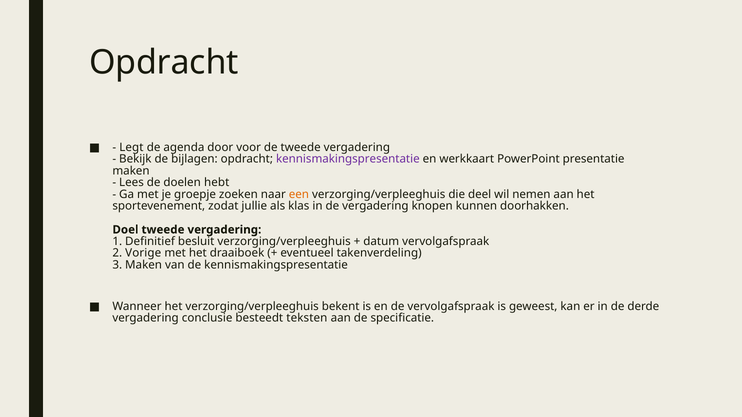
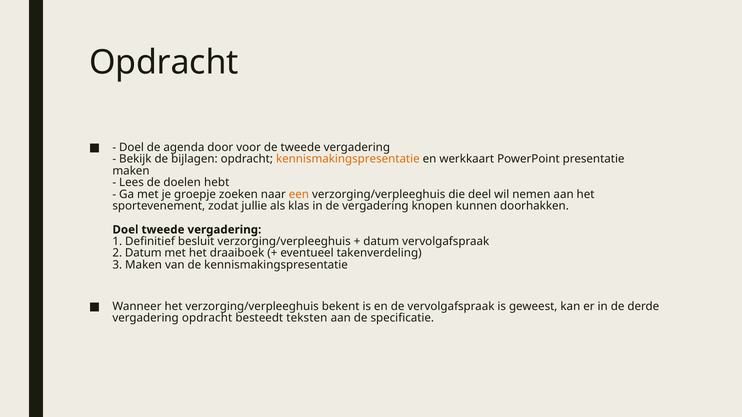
Legt at (131, 148): Legt -> Doel
kennismakingspresentatie at (348, 159) colour: purple -> orange
2 Vorige: Vorige -> Datum
vergadering conclusie: conclusie -> opdracht
